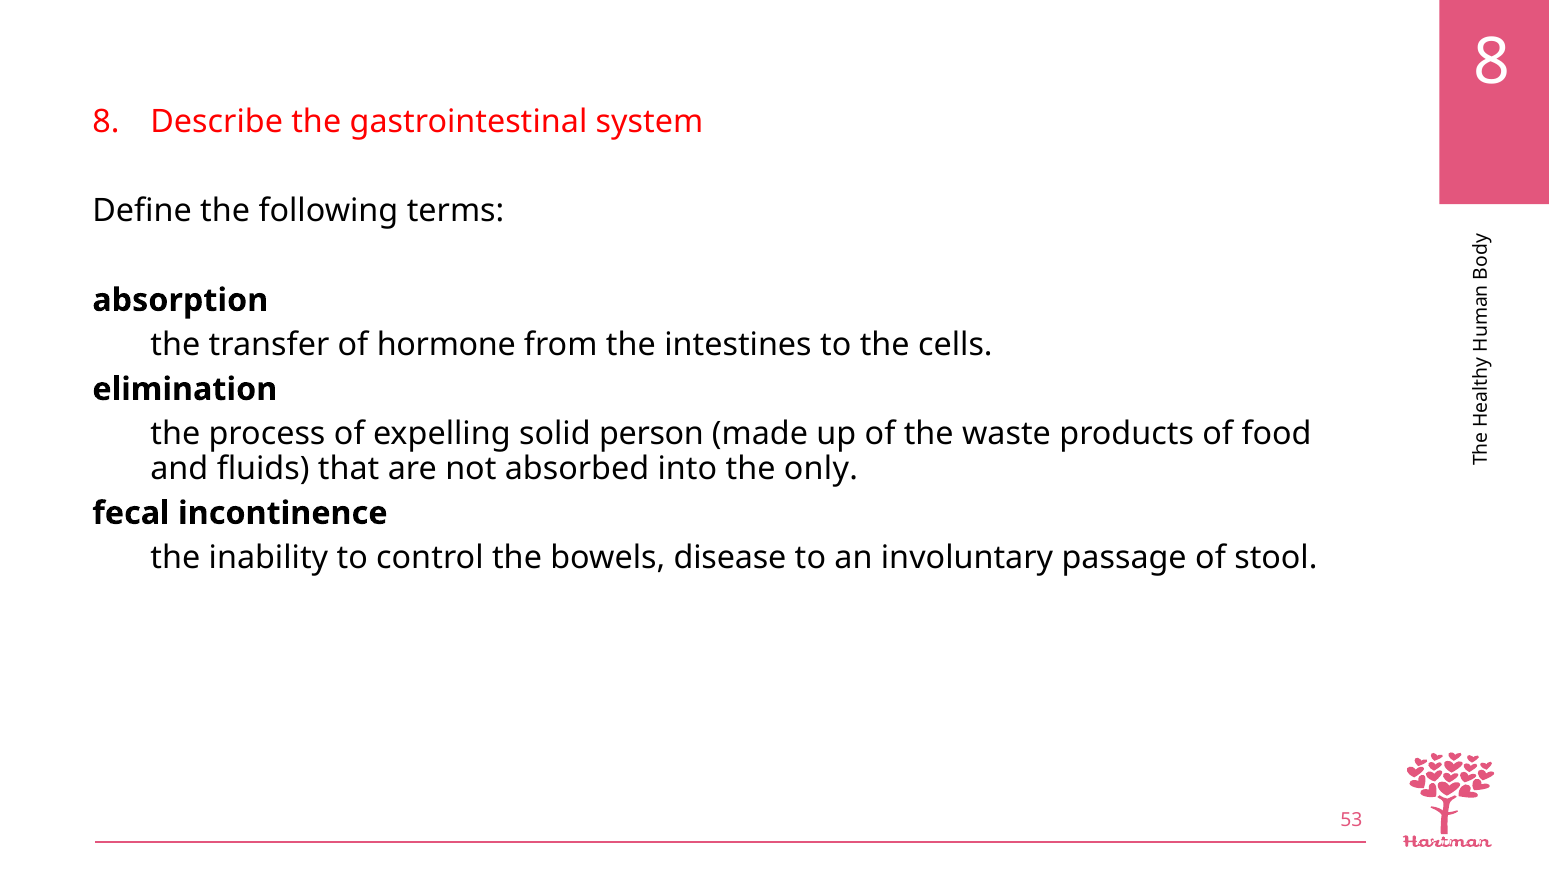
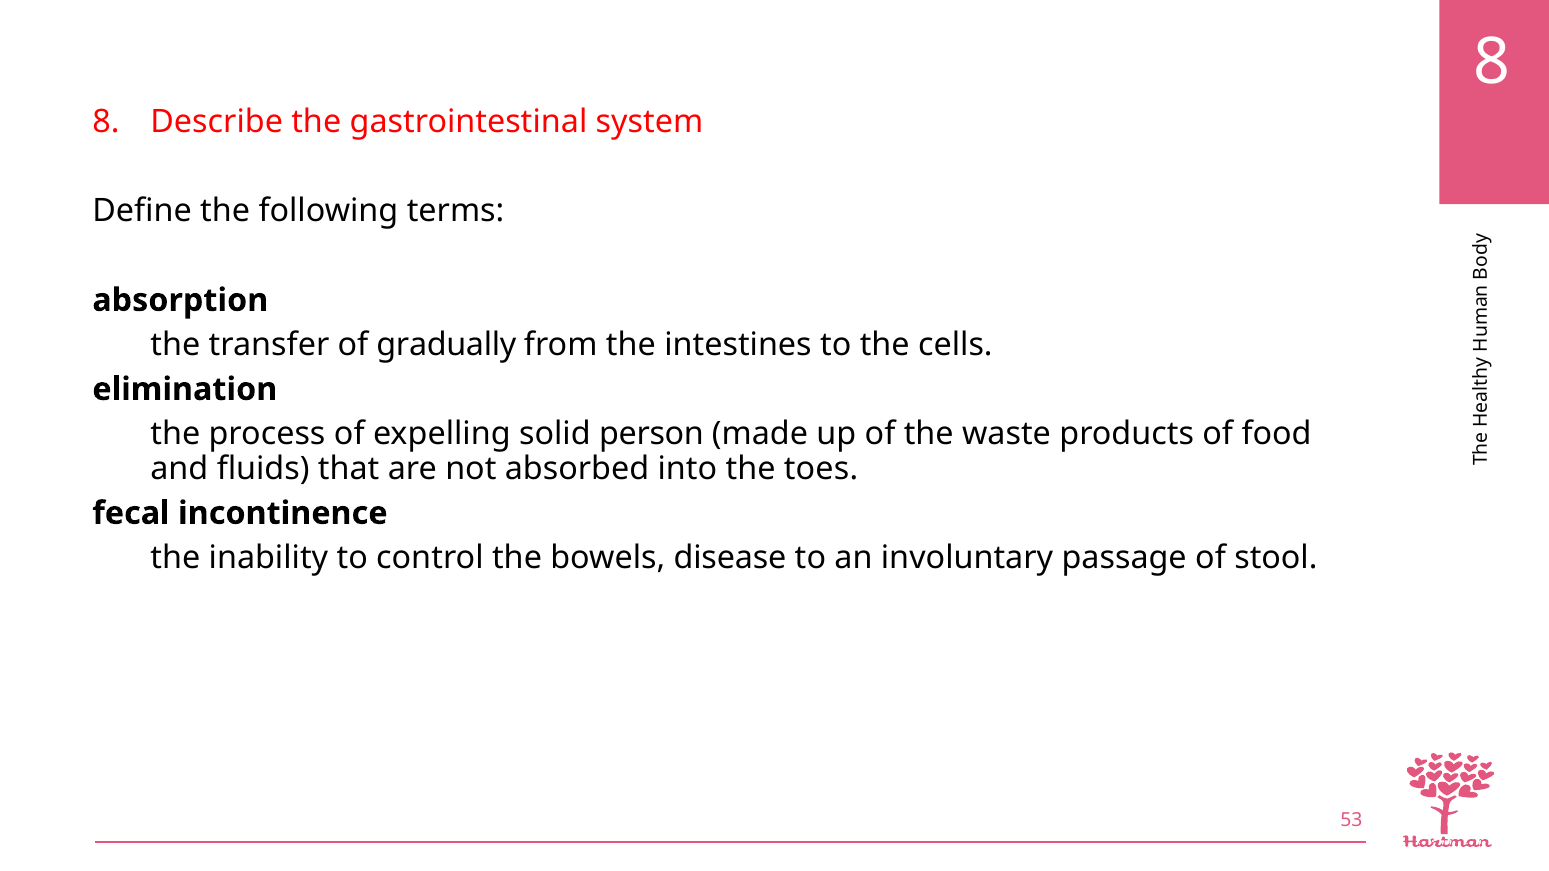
hormone: hormone -> gradually
only: only -> toes
